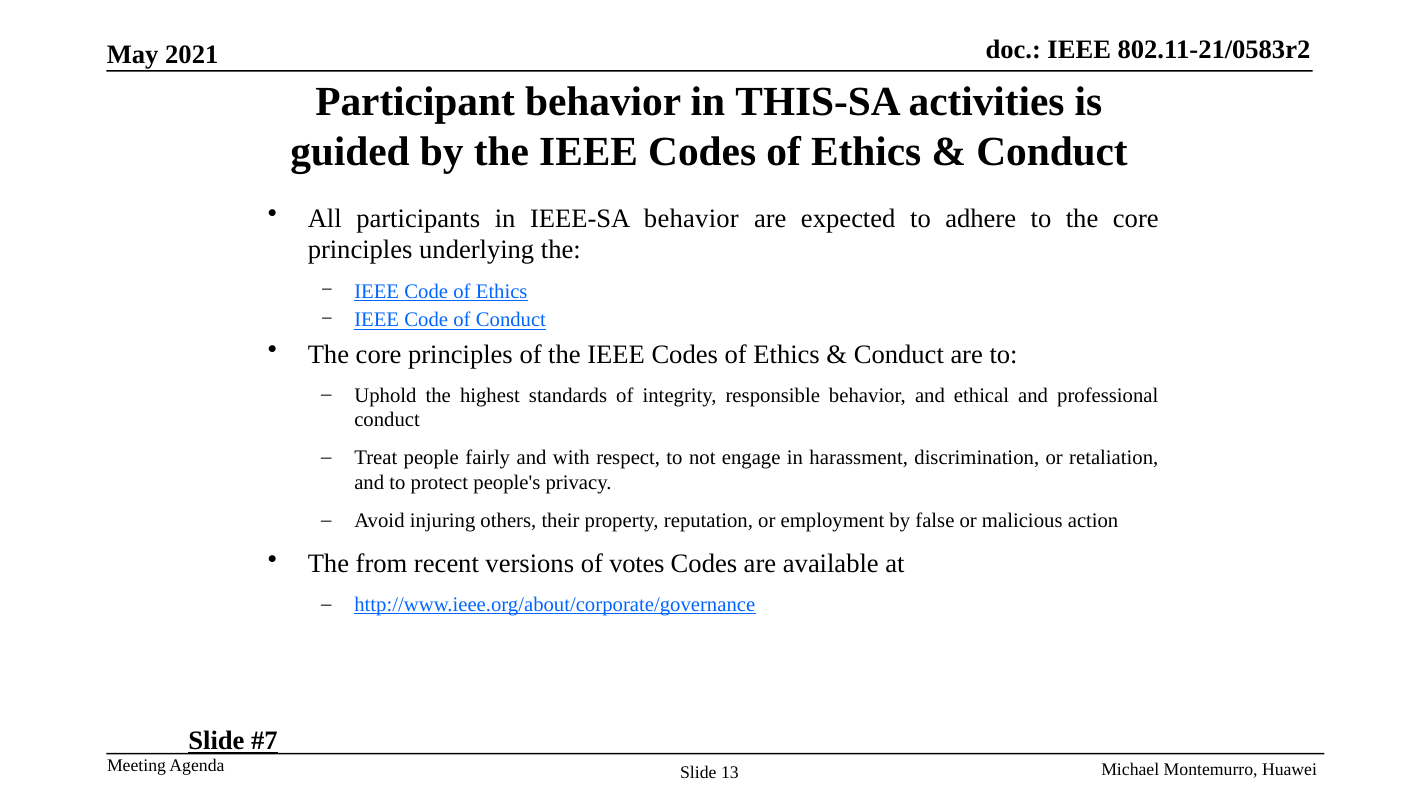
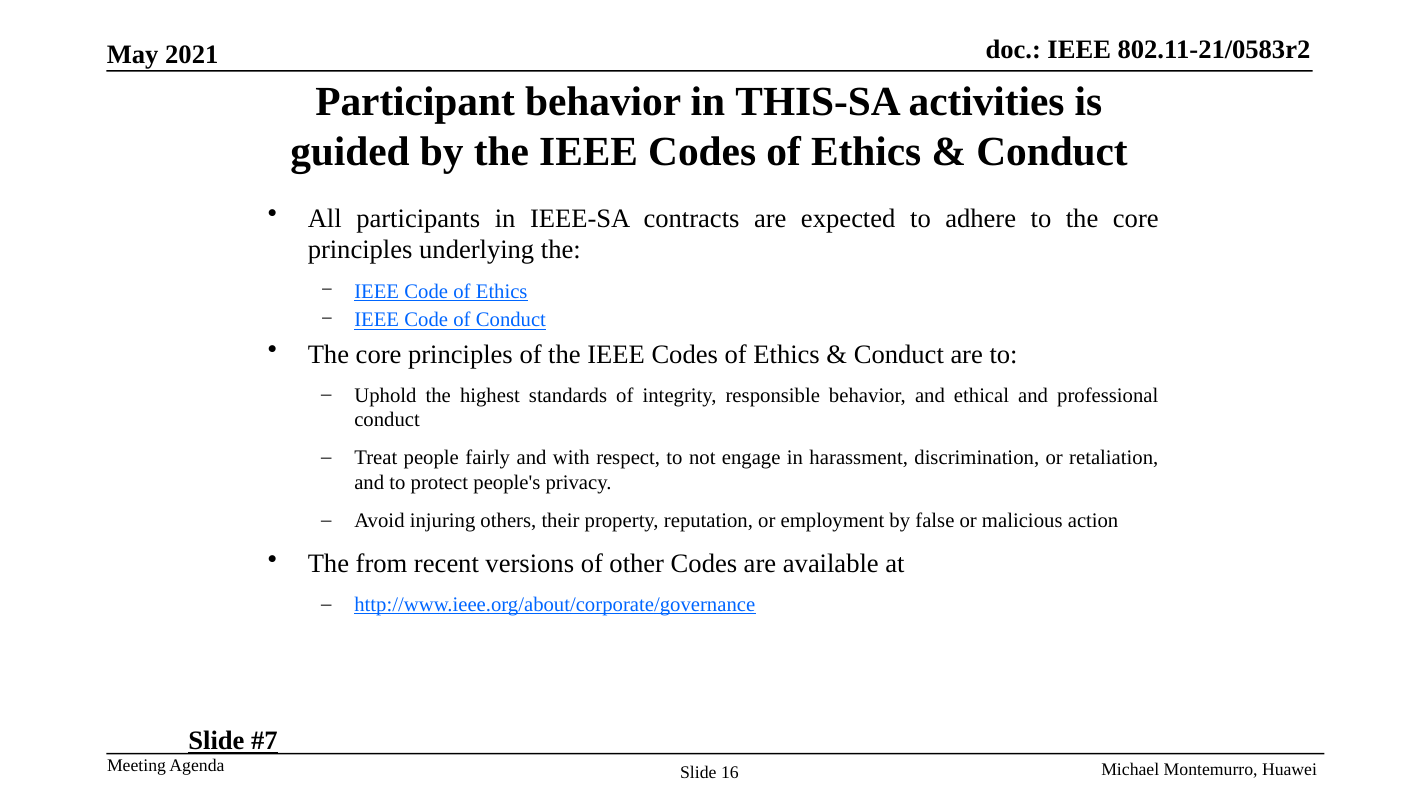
IEEE-SA behavior: behavior -> contracts
votes: votes -> other
13: 13 -> 16
